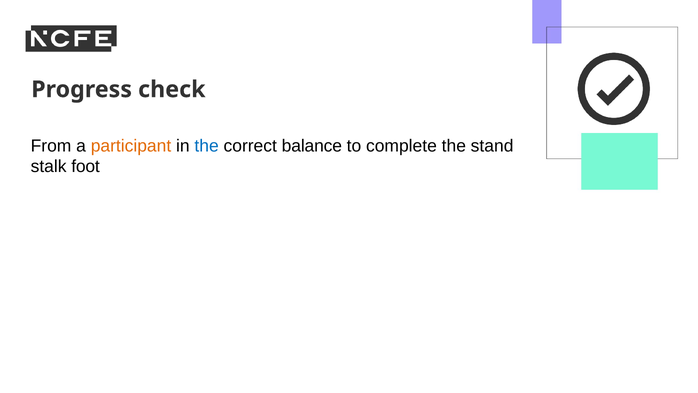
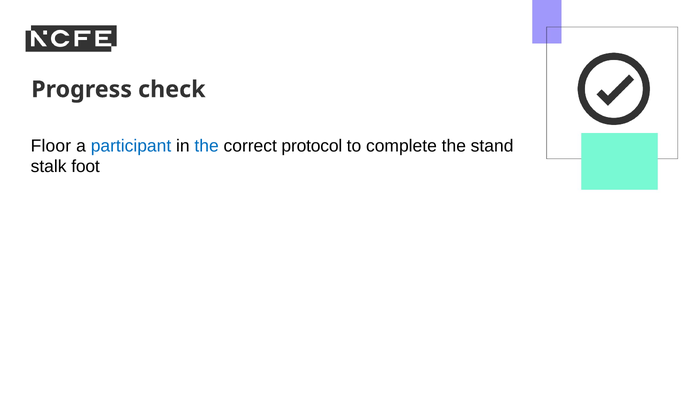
From: From -> Floor
participant colour: orange -> blue
balance: balance -> protocol
